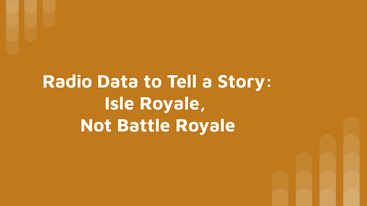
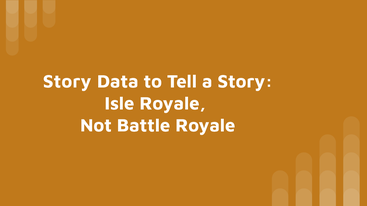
Radio at (67, 82): Radio -> Story
